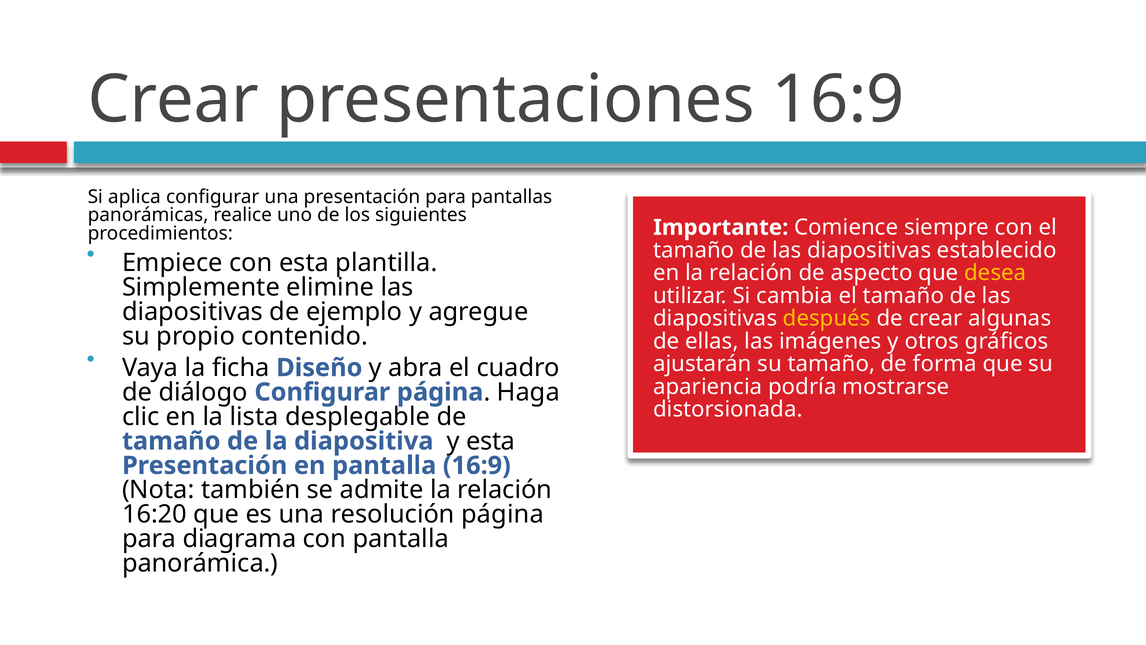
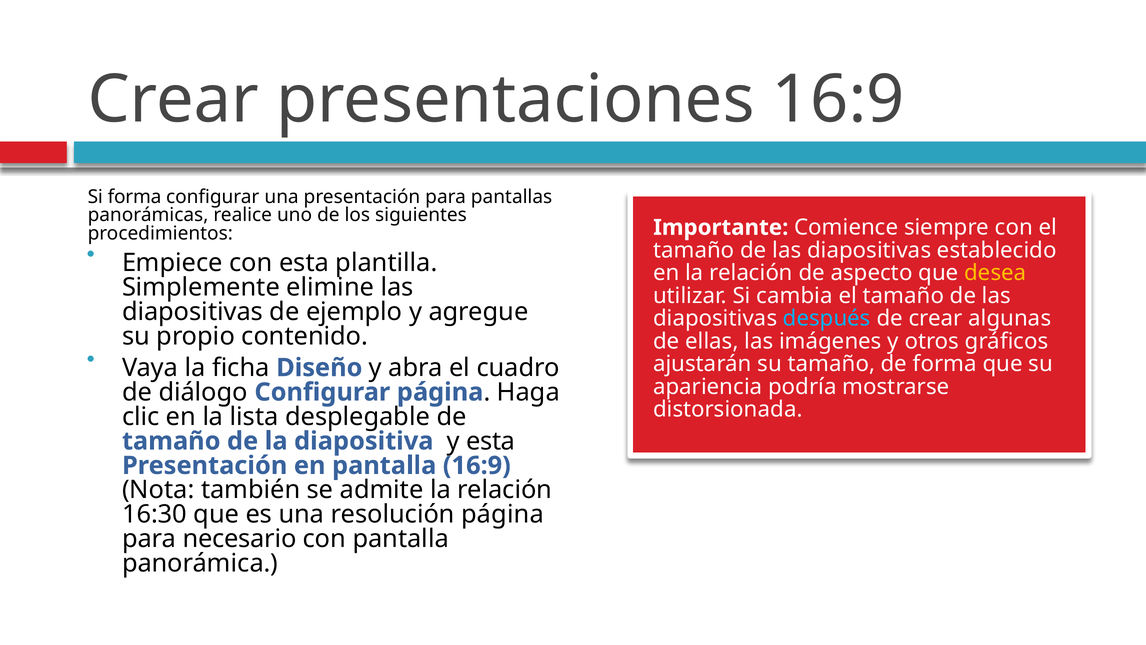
Si aplica: aplica -> forma
después colour: yellow -> light blue
16:20: 16:20 -> 16:30
diagrama: diagrama -> necesario
